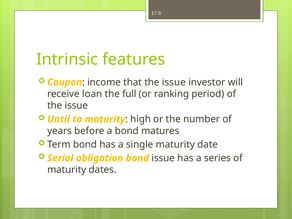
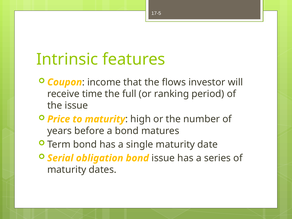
that the issue: issue -> flows
loan: loan -> time
Until: Until -> Price
